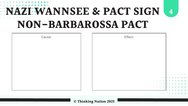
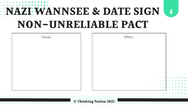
PACT at (117, 12): PACT -> DATE
NON-BARBAROSSA: NON-BARBAROSSA -> NON-UNRELIABLE
